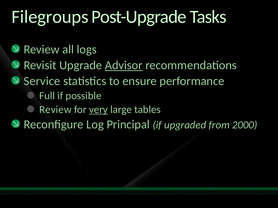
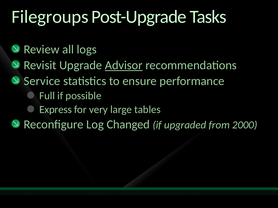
Review at (55, 110): Review -> Express
very underline: present -> none
Principal: Principal -> Changed
